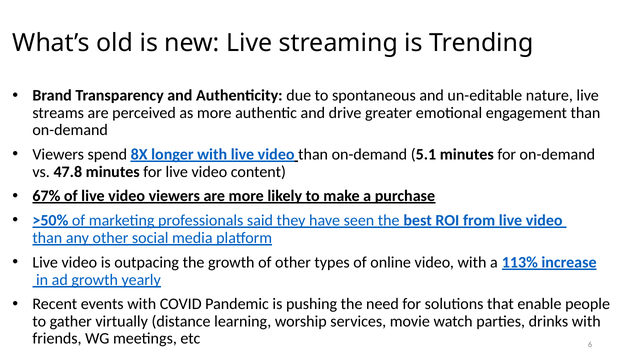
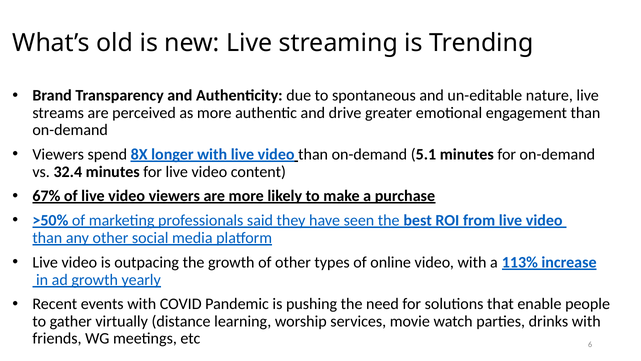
47.8: 47.8 -> 32.4
